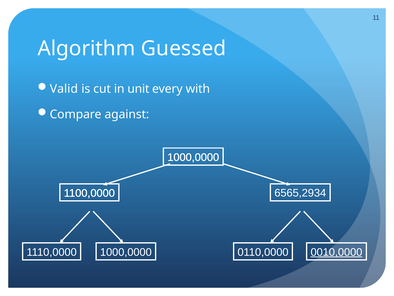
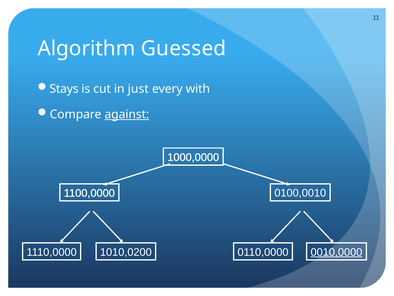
Valid: Valid -> Stays
unit: unit -> just
against underline: none -> present
6565,2934: 6565,2934 -> 0100,0010
1110,0000 1000,0000: 1000,0000 -> 1010,0200
